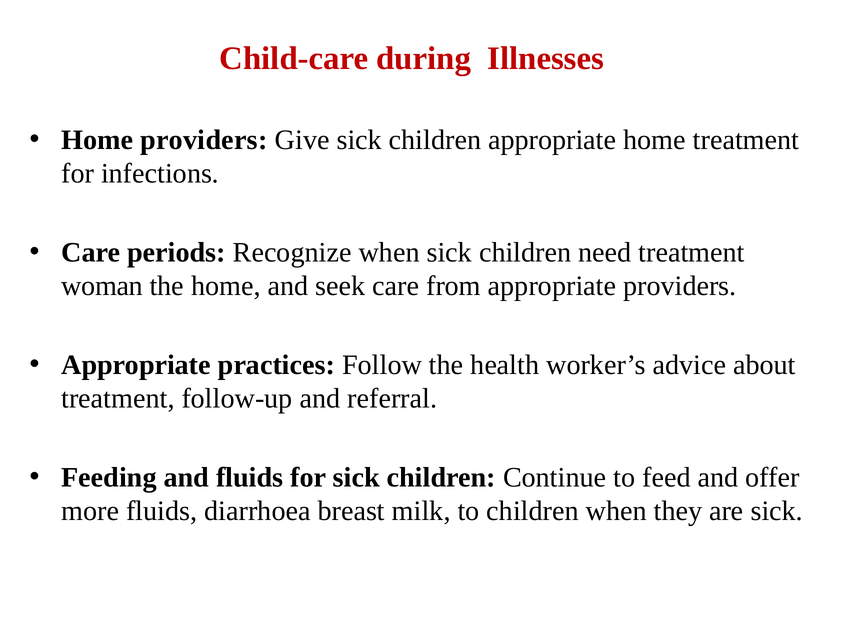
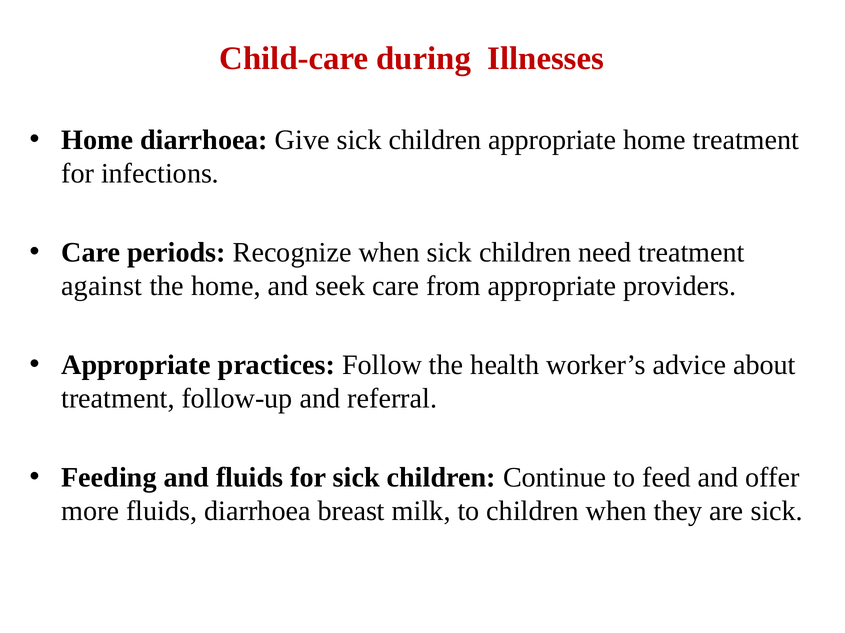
Home providers: providers -> diarrhoea
woman: woman -> against
